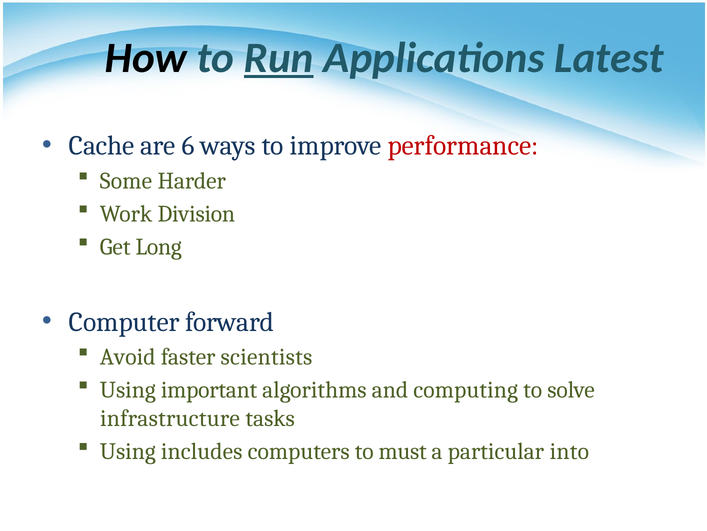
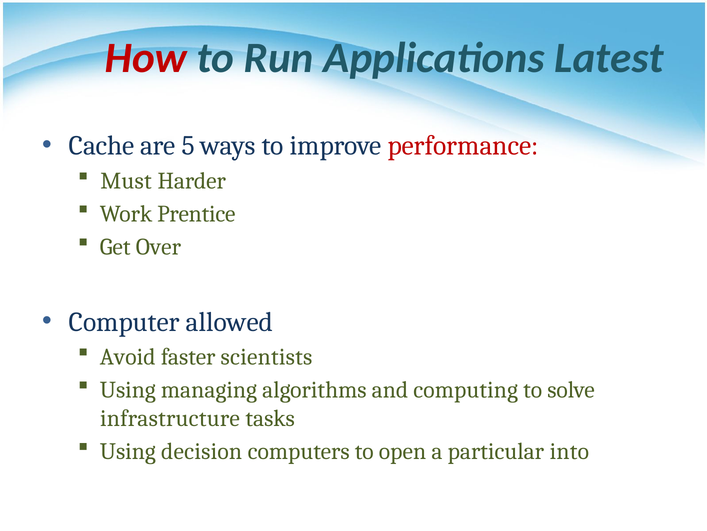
How colour: black -> red
Run underline: present -> none
6: 6 -> 5
Some: Some -> Must
Division: Division -> Prentice
Long: Long -> Over
forward: forward -> allowed
important: important -> managing
includes: includes -> decision
must: must -> open
